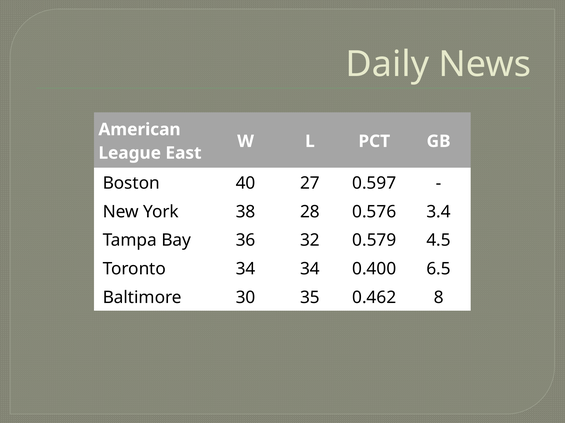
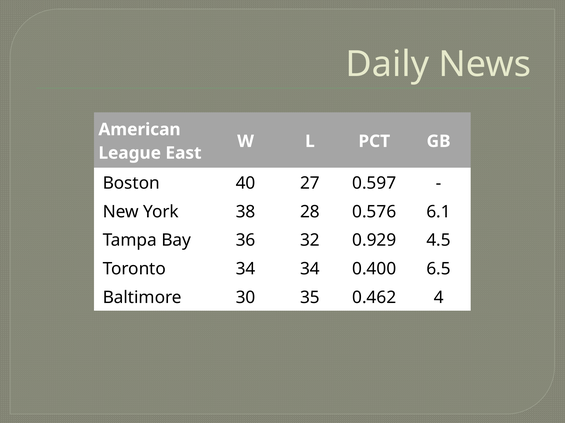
3.4: 3.4 -> 6.1
0.579: 0.579 -> 0.929
8: 8 -> 4
